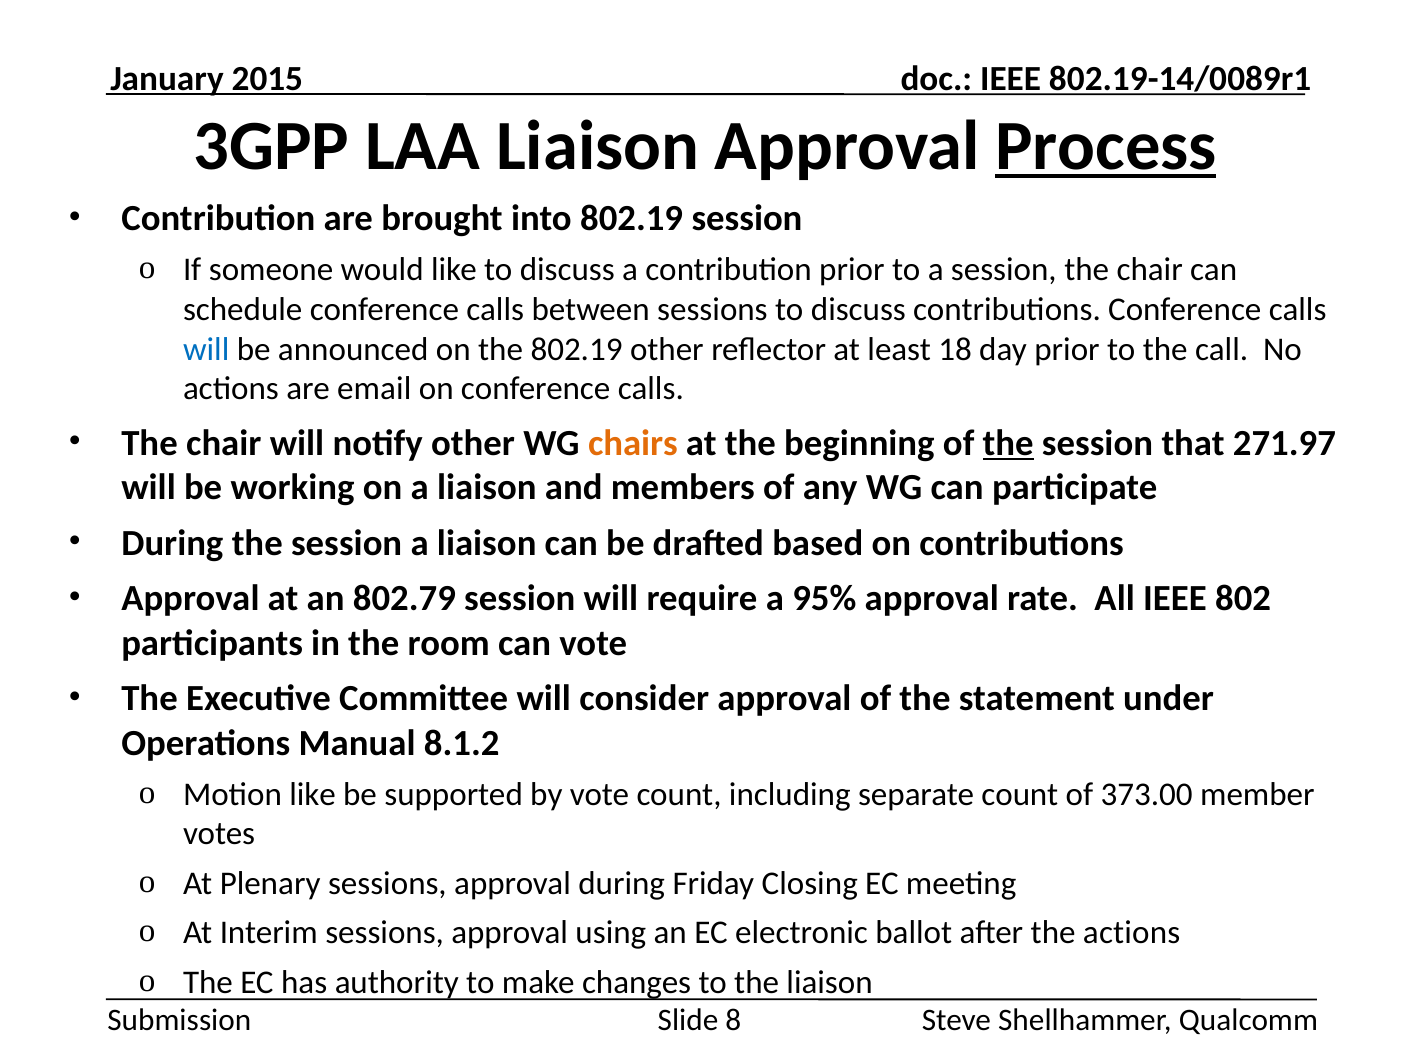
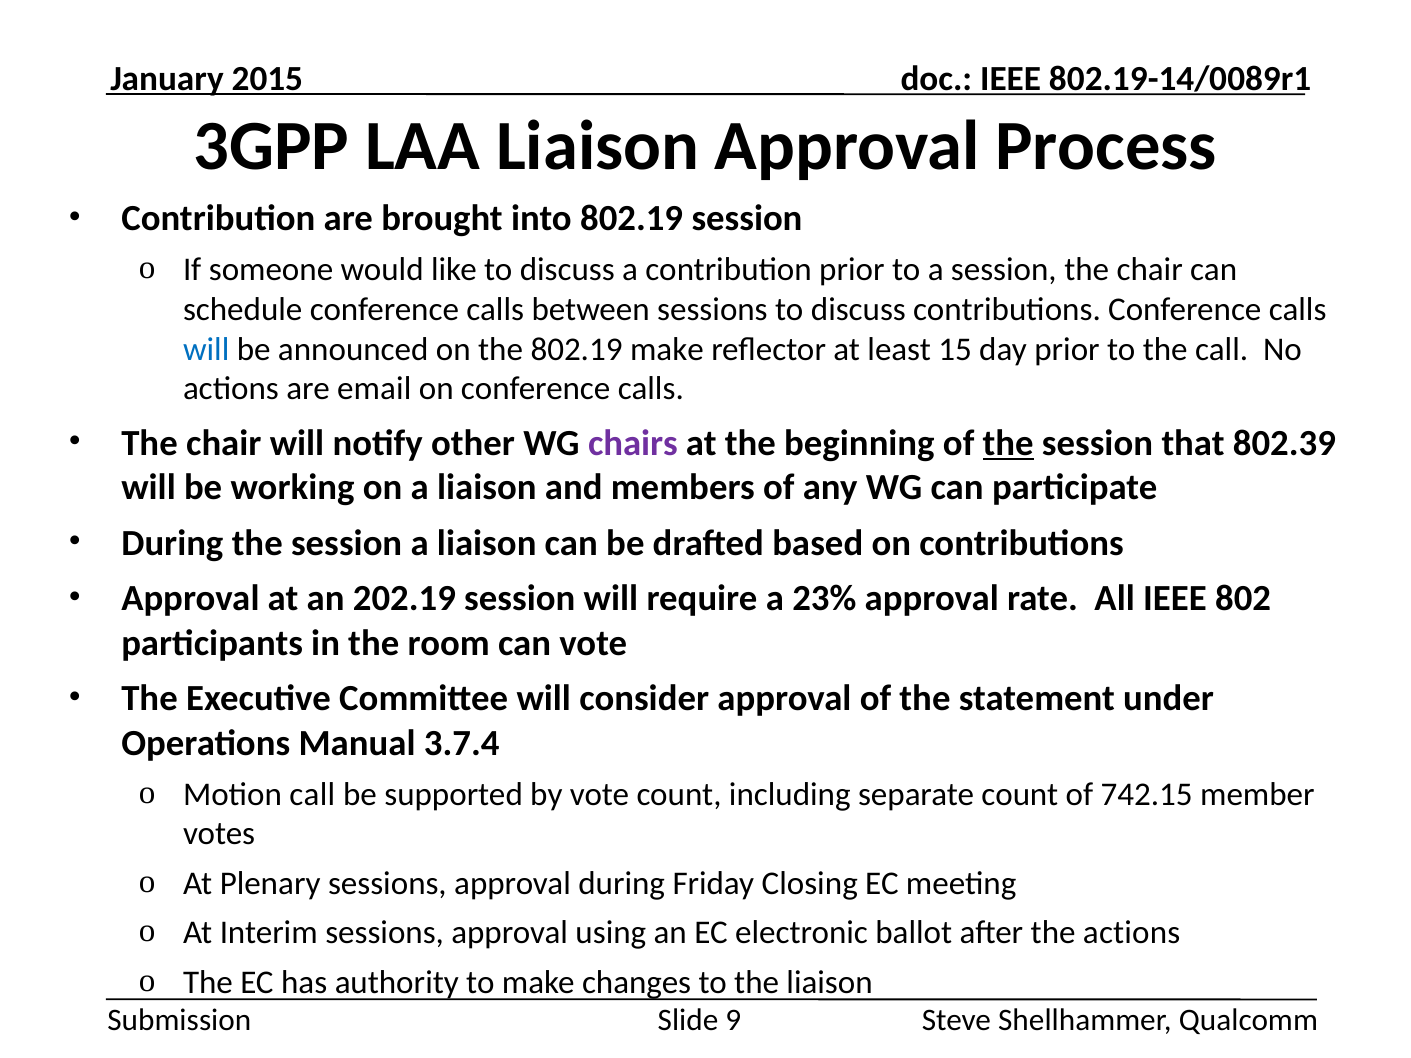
Process underline: present -> none
802.19 other: other -> make
18: 18 -> 15
chairs colour: orange -> purple
271.97: 271.97 -> 802.39
802.79: 802.79 -> 202.19
95%: 95% -> 23%
8.1.2: 8.1.2 -> 3.7.4
Motion like: like -> call
373.00: 373.00 -> 742.15
8: 8 -> 9
